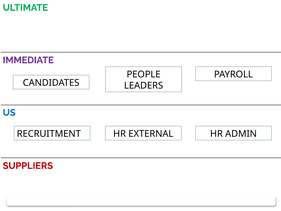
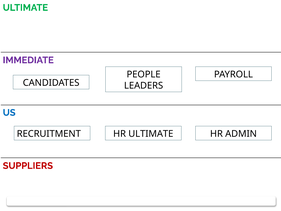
HR EXTERNAL: EXTERNAL -> ULTIMATE
